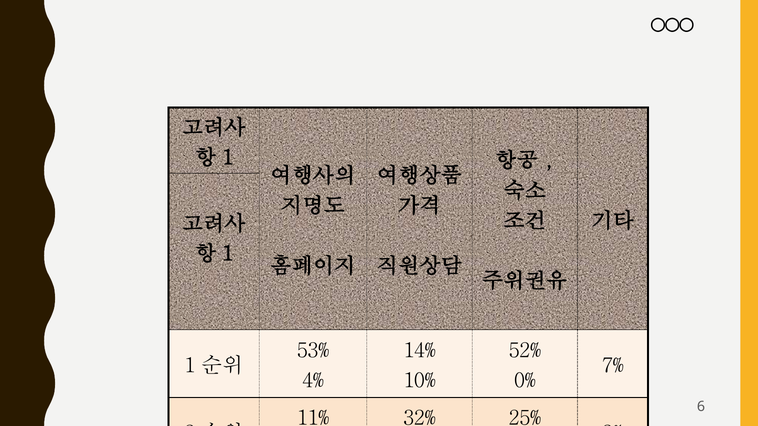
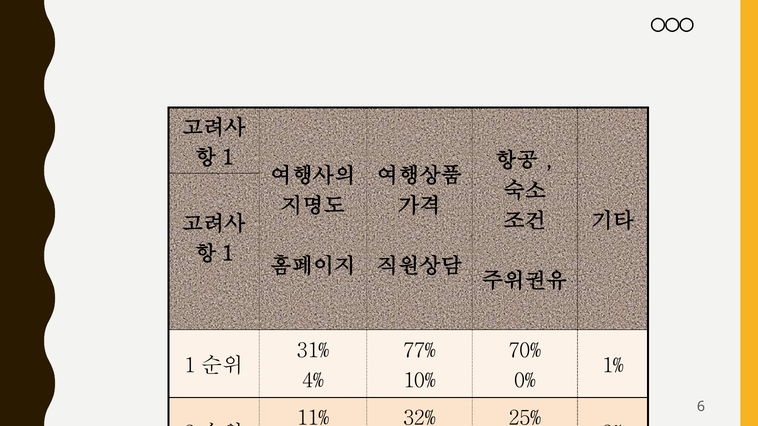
53%: 53% -> 31%
14% at (419, 351): 14% -> 77%
52%: 52% -> 70%
7%: 7% -> 1%
